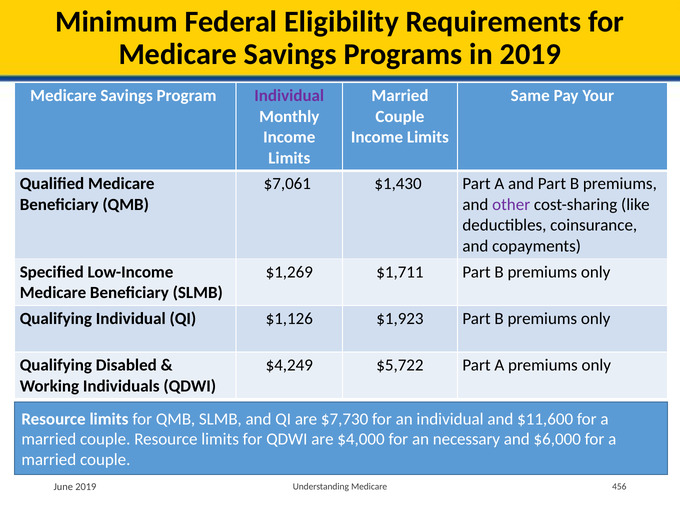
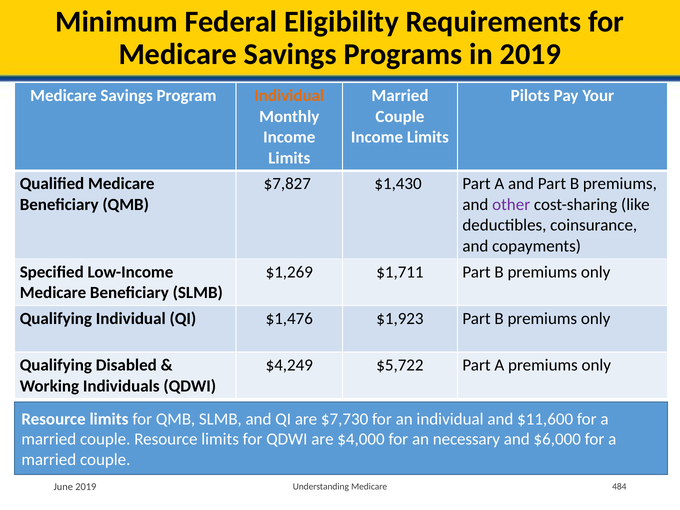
Individual at (289, 96) colour: purple -> orange
Same: Same -> Pilots
$7,061: $7,061 -> $7,827
$1,126: $1,126 -> $1,476
456: 456 -> 484
